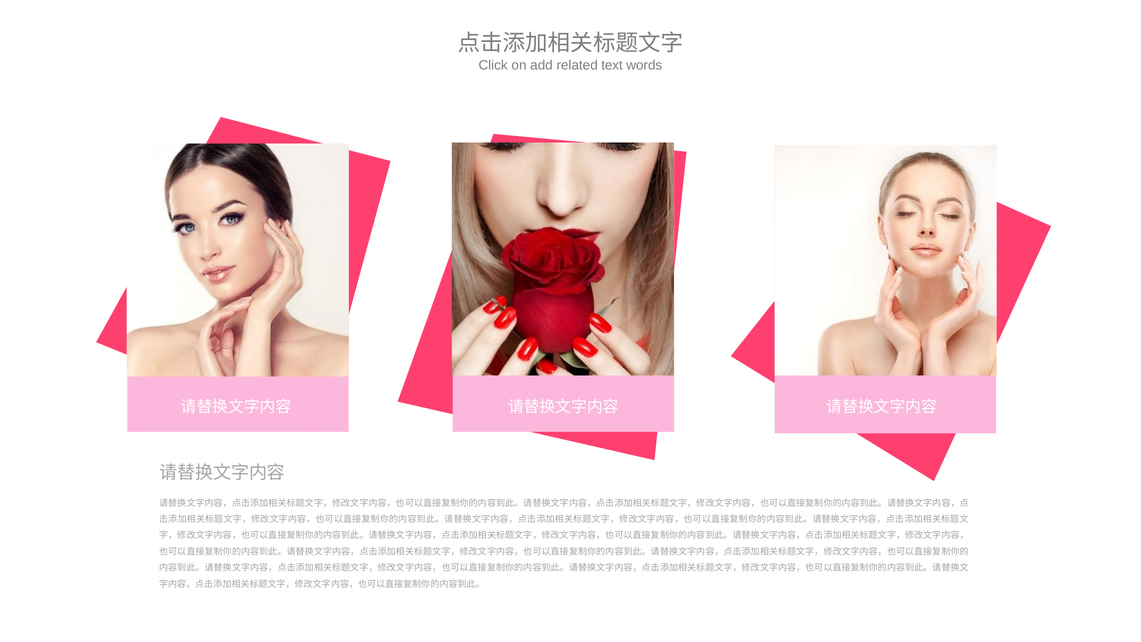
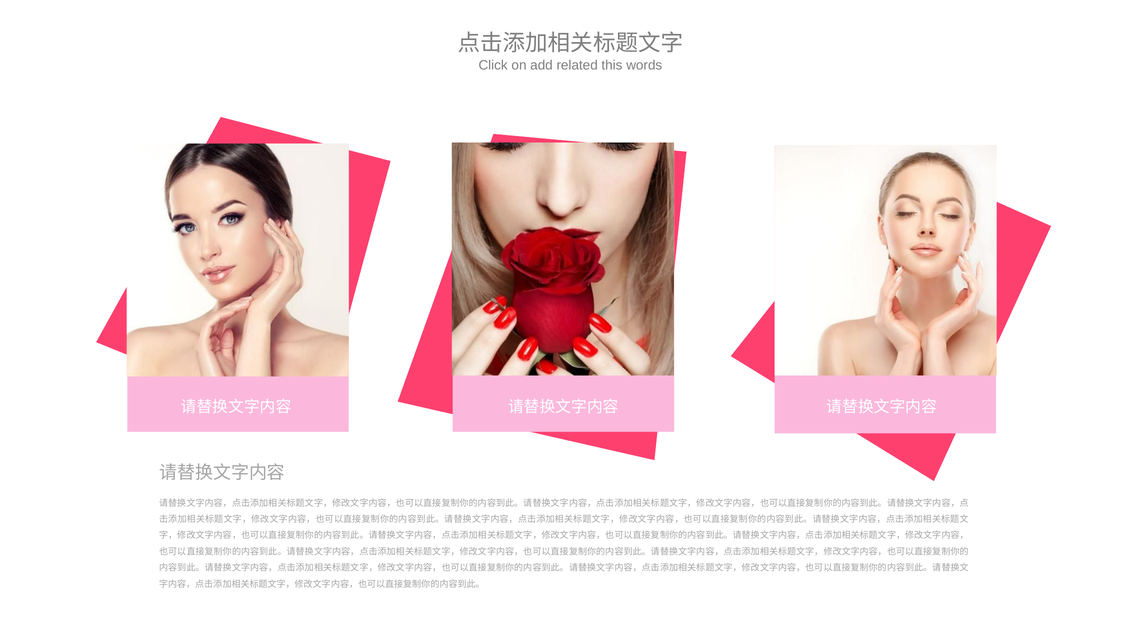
text: text -> this
